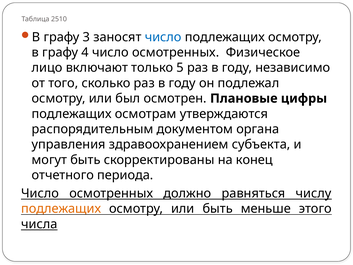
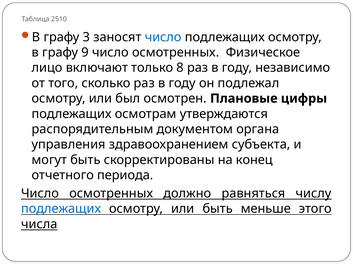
4: 4 -> 9
5: 5 -> 8
подлежащих at (61, 209) colour: orange -> blue
